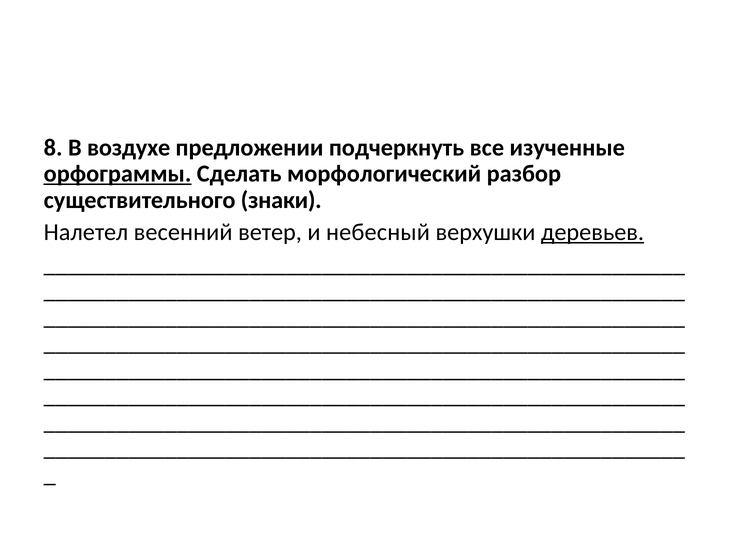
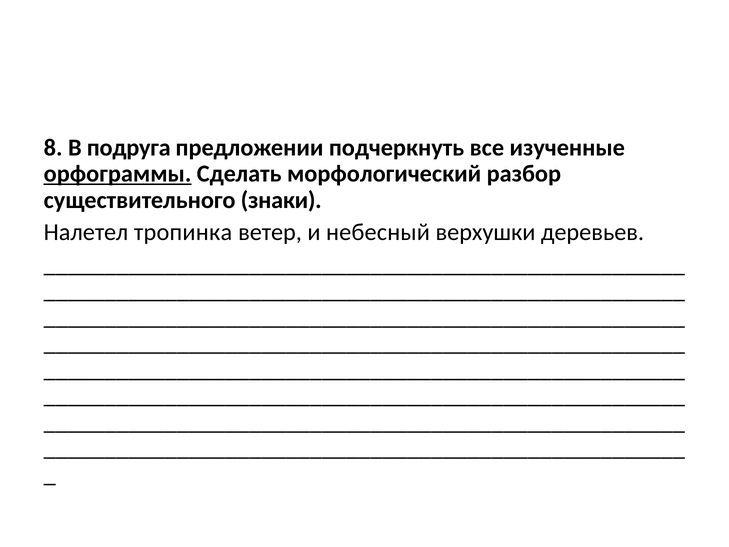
воздухе: воздухе -> подруга
весенний: весенний -> тропинка
деревьев underline: present -> none
